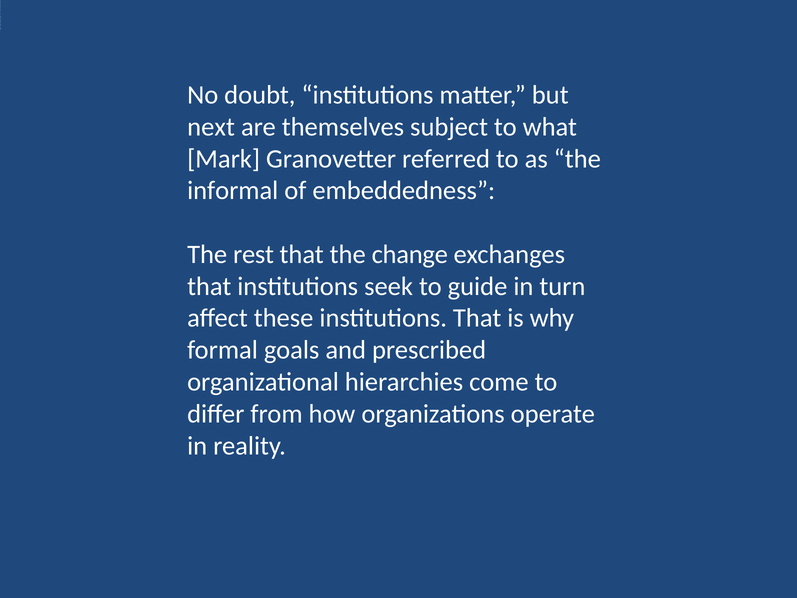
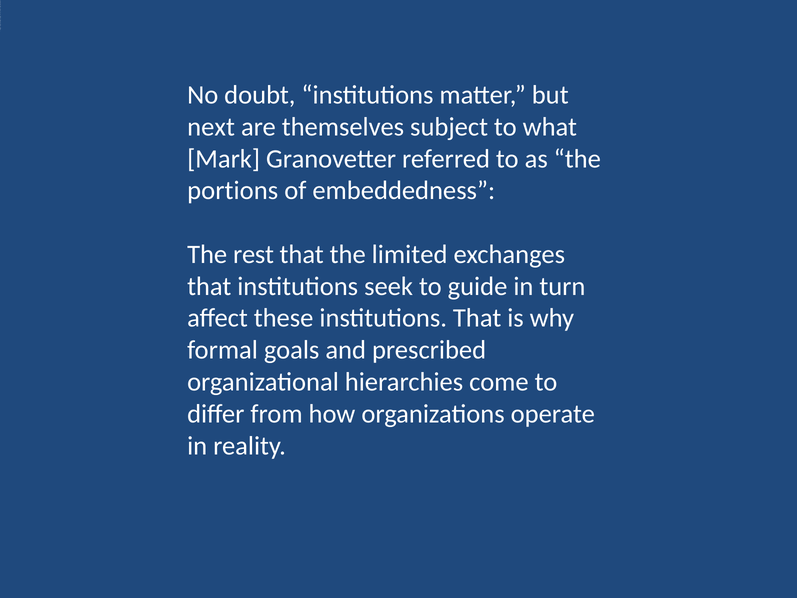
informal: informal -> portions
change: change -> limited
